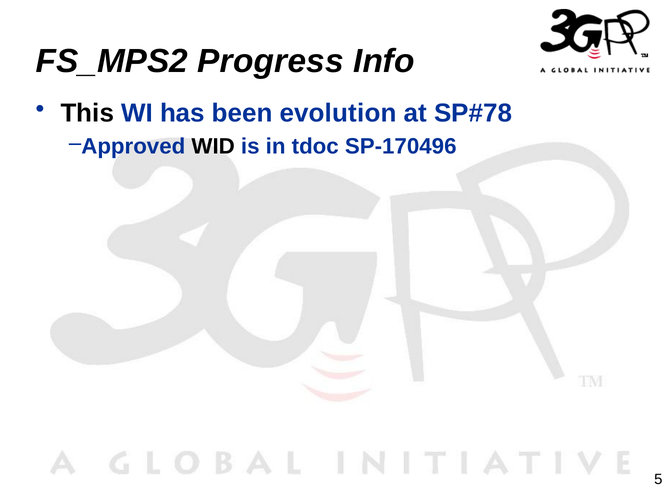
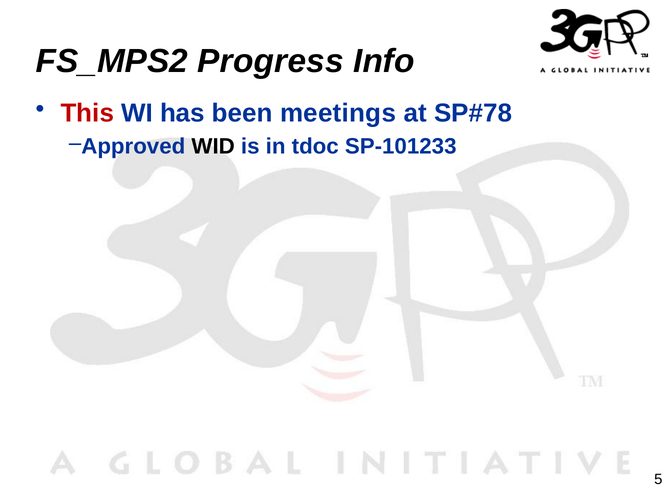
This colour: black -> red
evolution: evolution -> meetings
SP-170496: SP-170496 -> SP-101233
